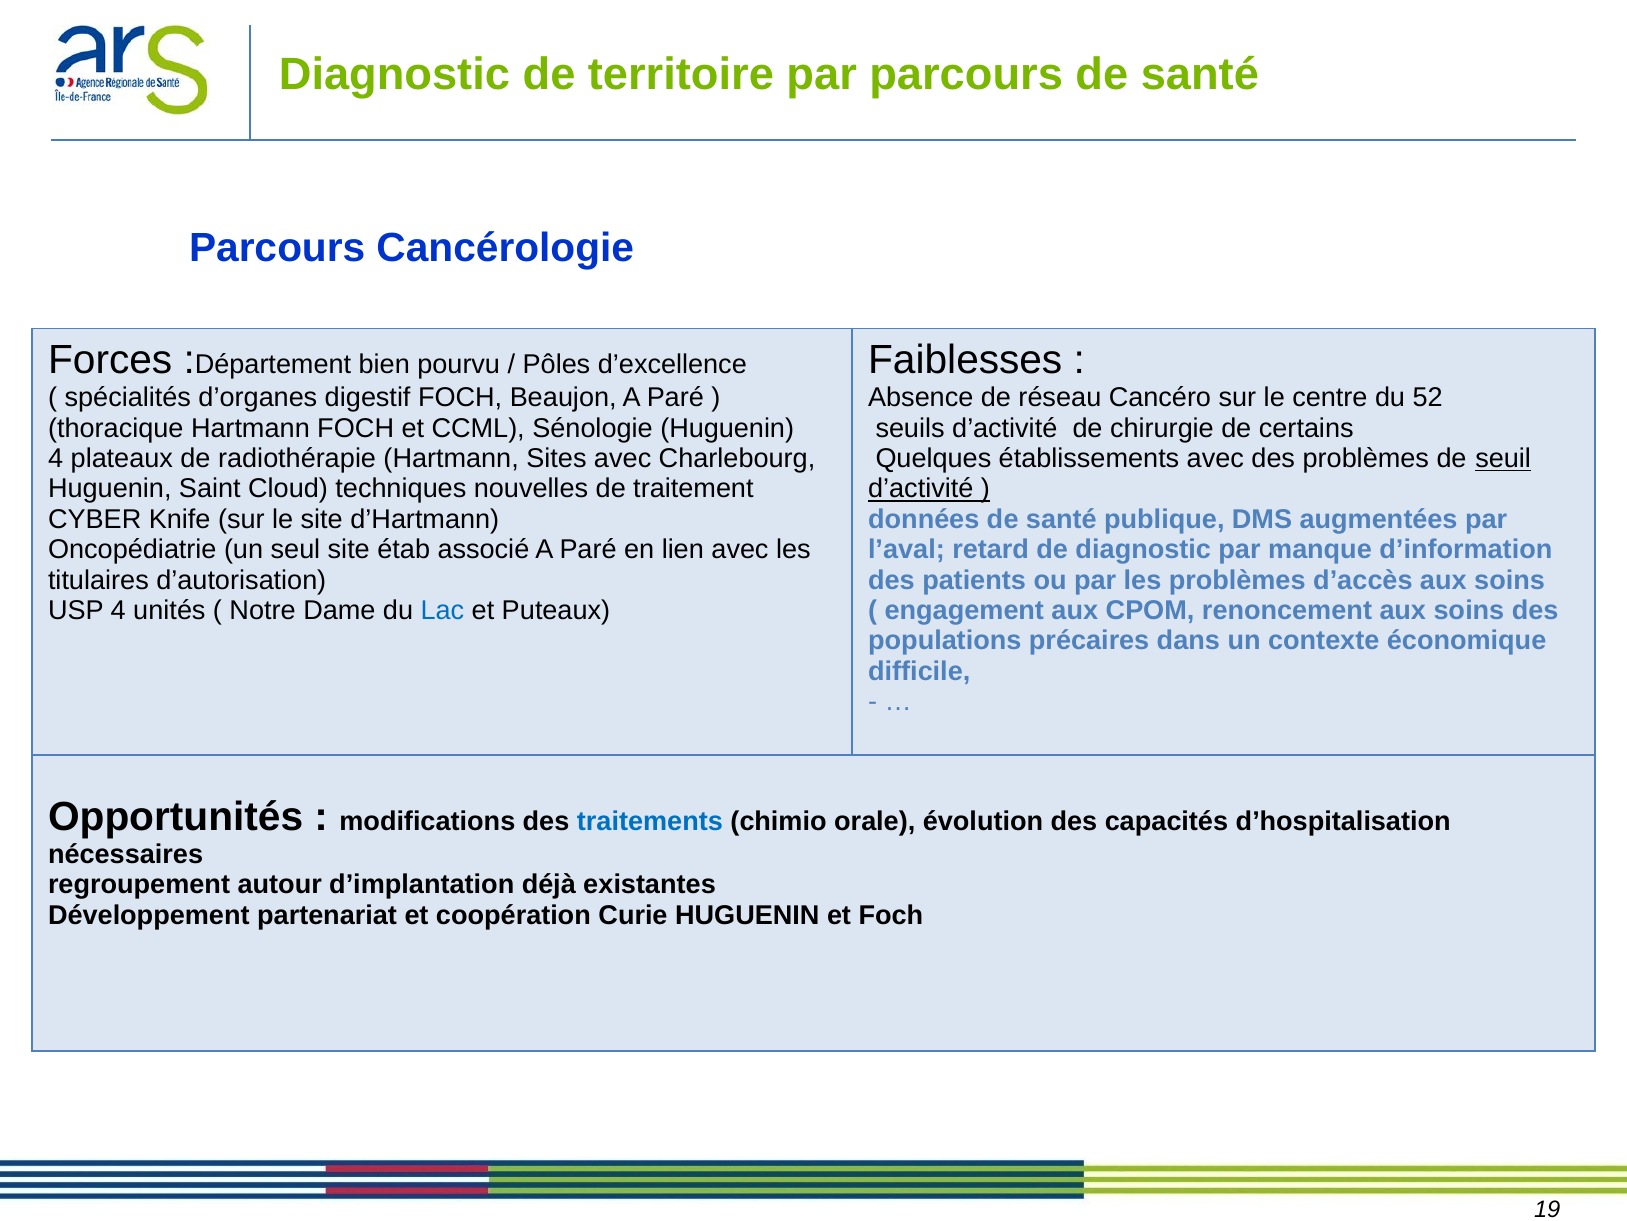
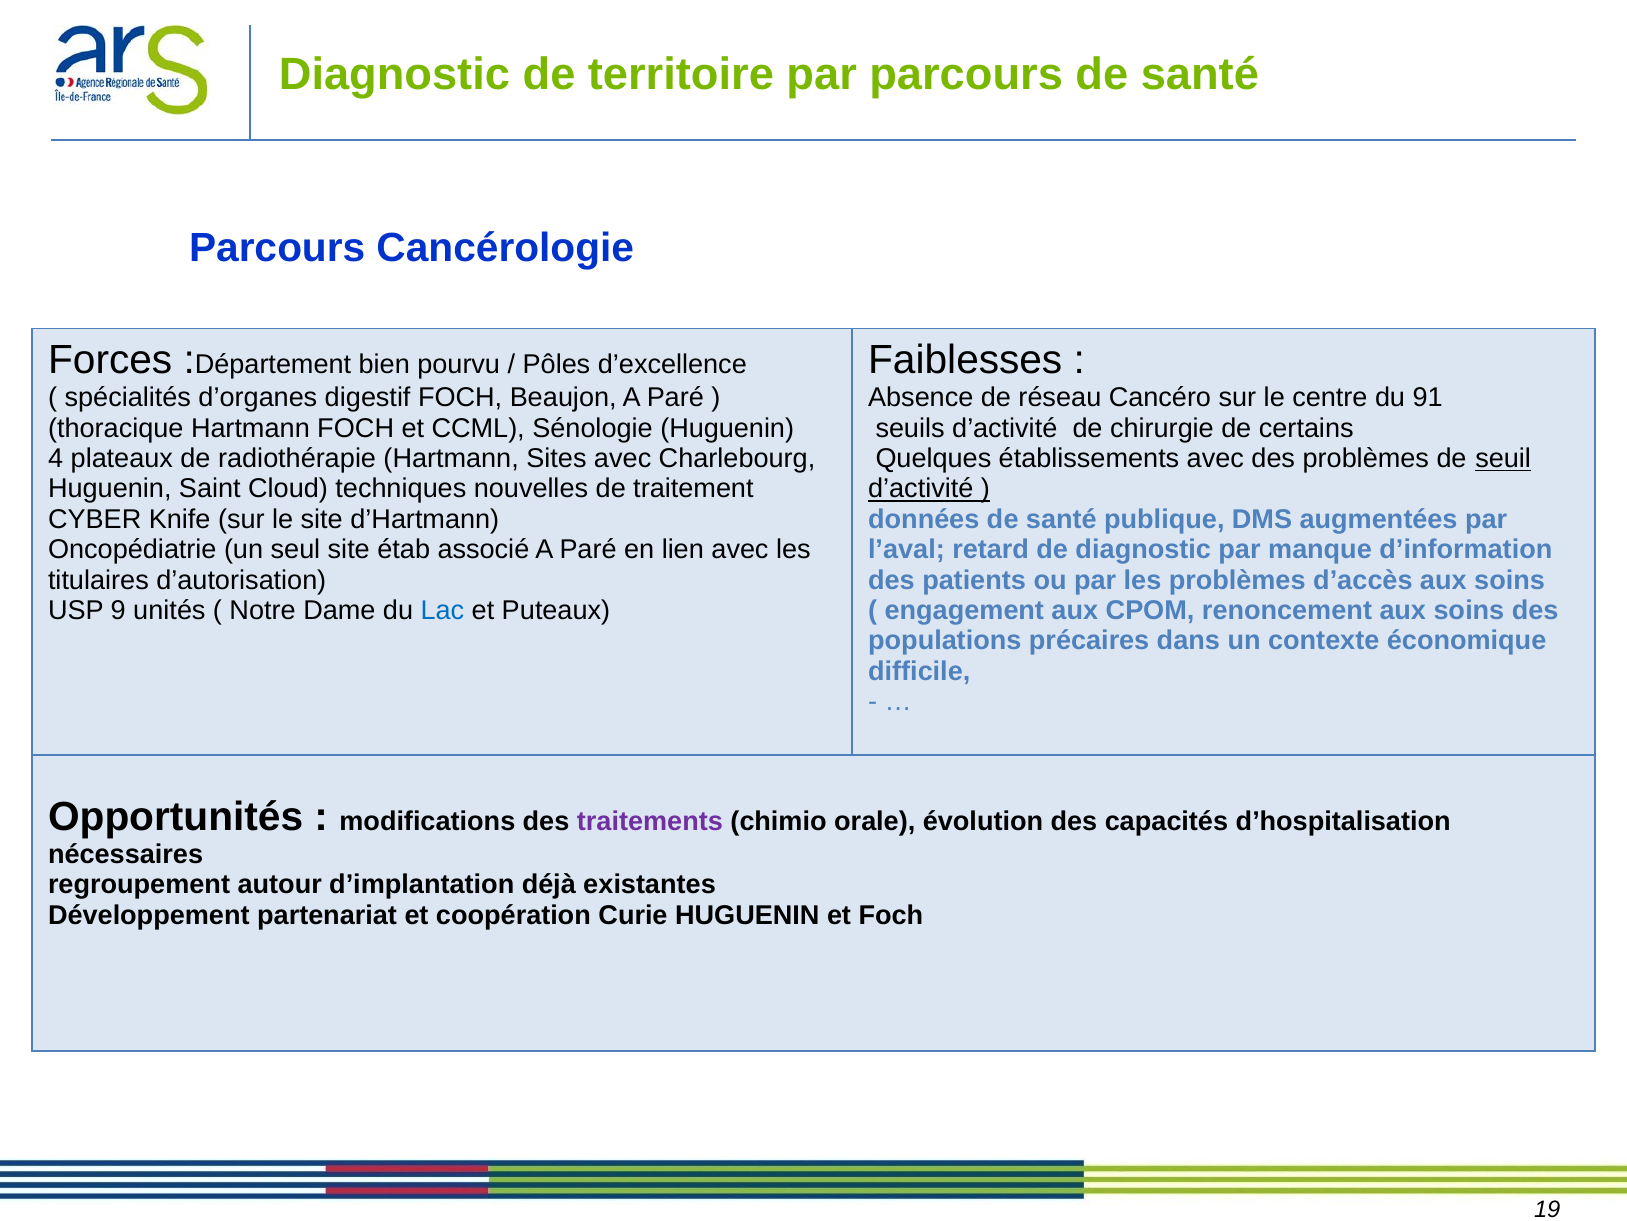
52: 52 -> 91
USP 4: 4 -> 9
traitements colour: blue -> purple
